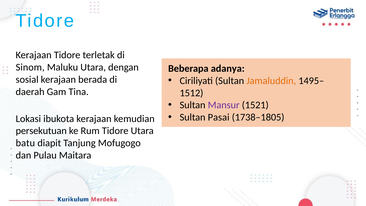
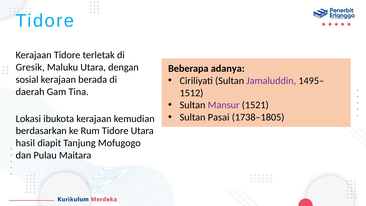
Sinom: Sinom -> Gresik
Jamaluddin colour: orange -> purple
persekutuan: persekutuan -> berdasarkan
batu: batu -> hasil
